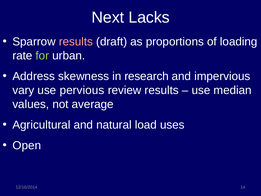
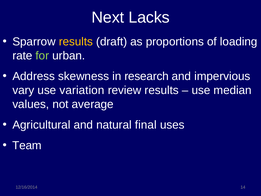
results at (76, 42) colour: pink -> yellow
pervious: pervious -> variation
load: load -> final
Open: Open -> Team
